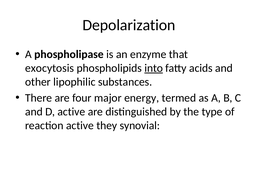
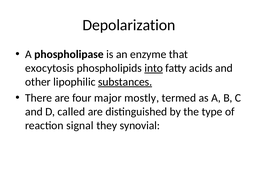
substances underline: none -> present
energy: energy -> mostly
D active: active -> called
reaction active: active -> signal
